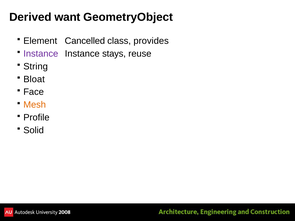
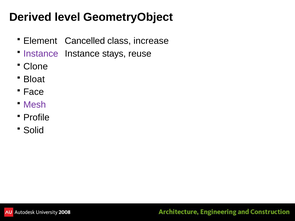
want: want -> level
provides: provides -> increase
String: String -> Clone
Mesh colour: orange -> purple
